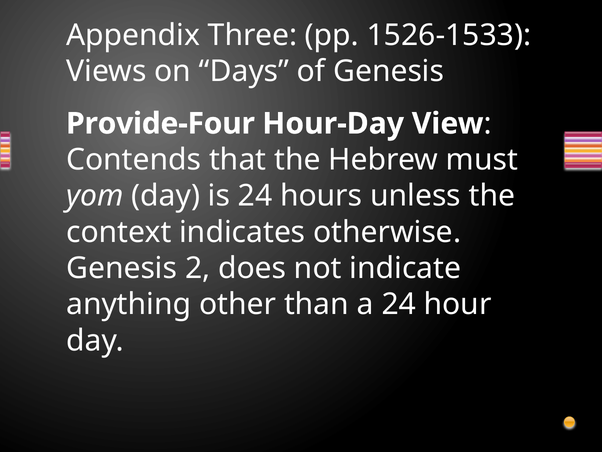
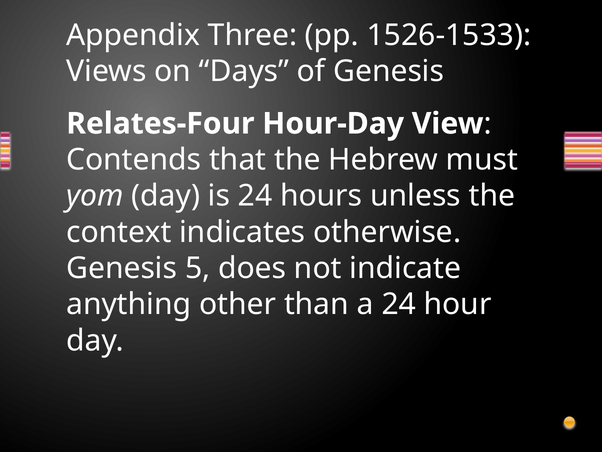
Provide-Four: Provide-Four -> Relates-Four
2: 2 -> 5
